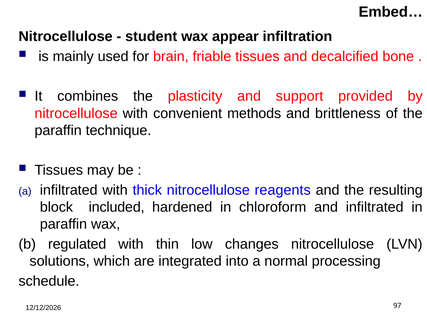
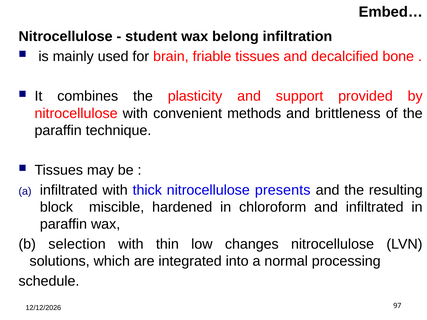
appear: appear -> belong
reagents: reagents -> presents
included: included -> miscible
regulated: regulated -> selection
